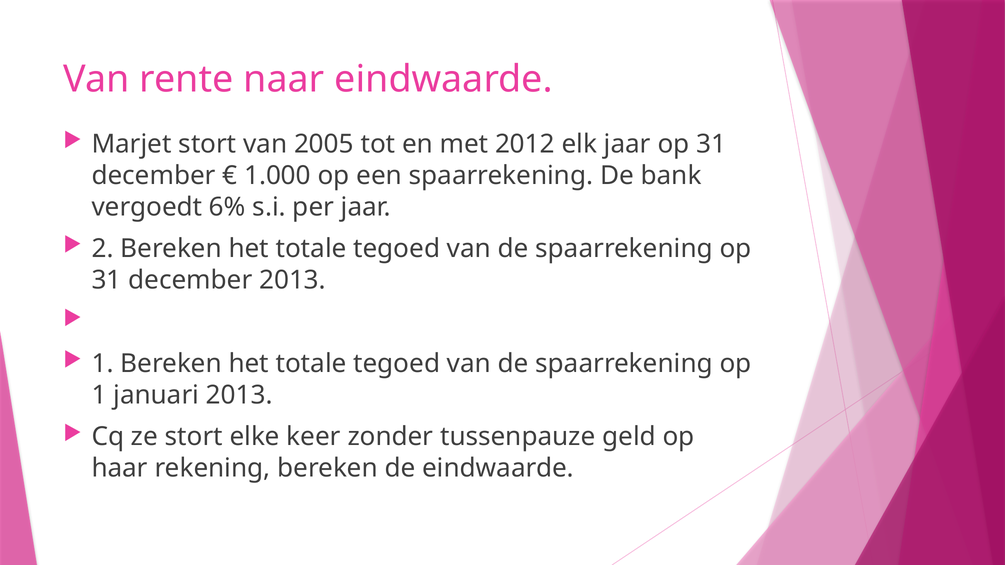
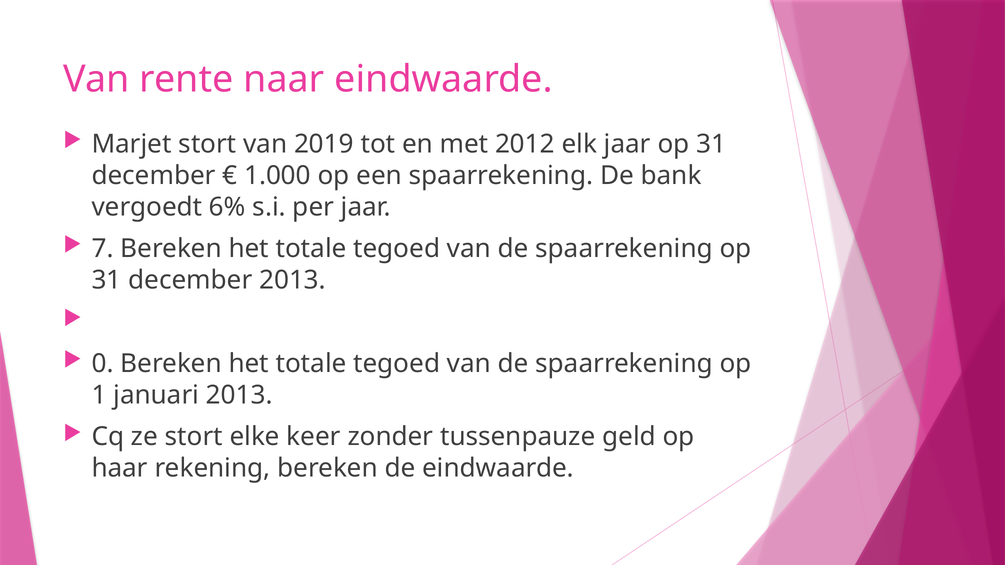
2005: 2005 -> 2019
2: 2 -> 7
1 at (103, 364): 1 -> 0
